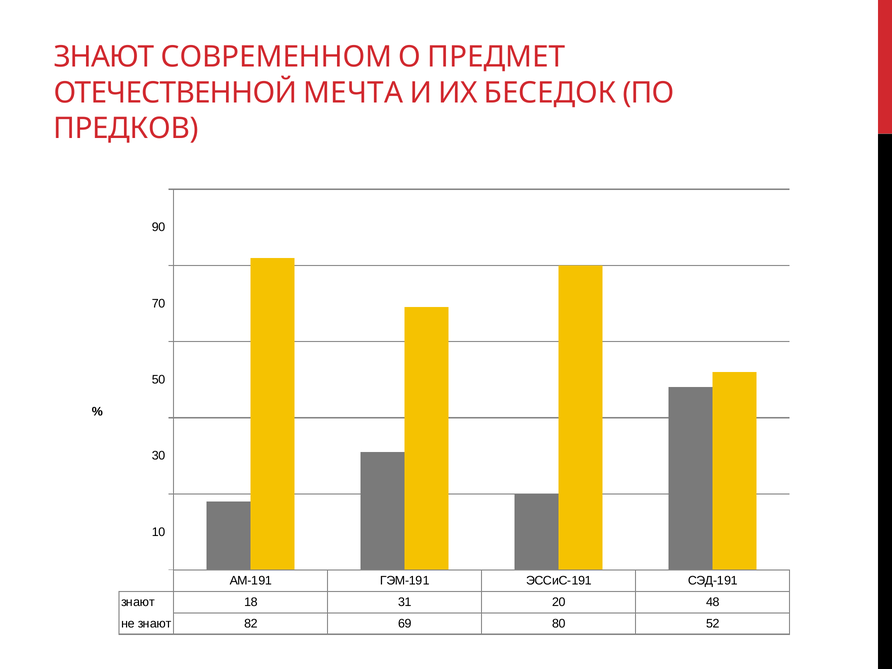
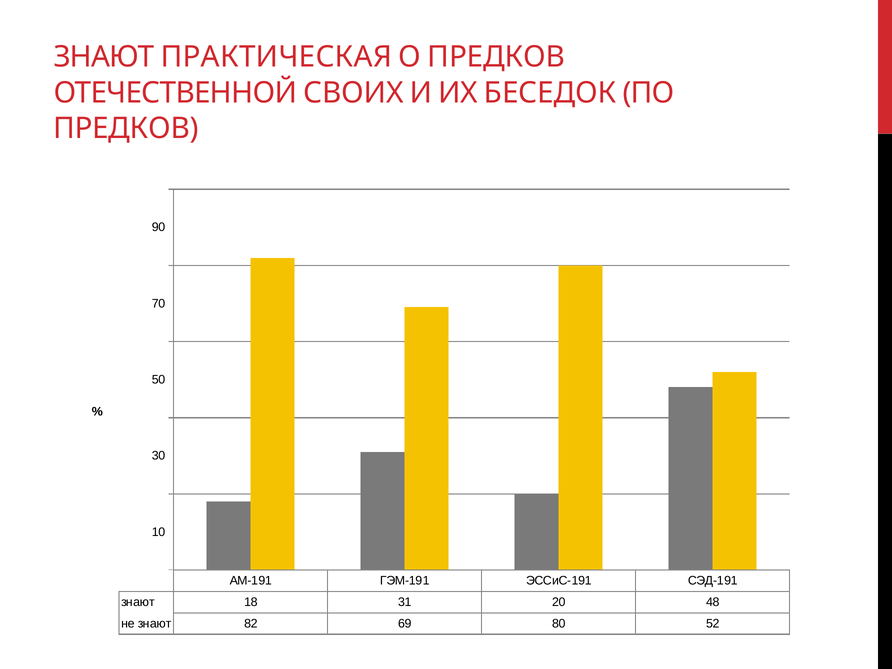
СОВРЕМЕННОМ: СОВРЕМЕННОМ -> ПРАКТИЧЕСКАЯ
О ПРЕДМЕТ: ПРЕДМЕТ -> ПРЕДКОВ
МЕЧТА: МЕЧТА -> СВОИХ
